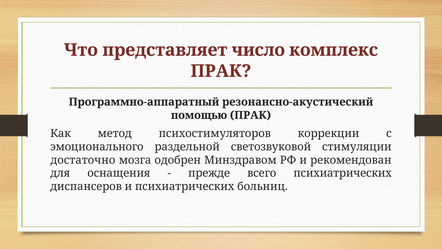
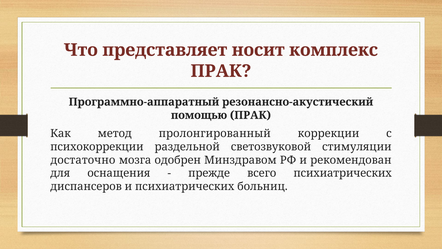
число: число -> носит
психостимуляторов: психостимуляторов -> пролонгированный
эмоционального: эмоционального -> психокоррекции
